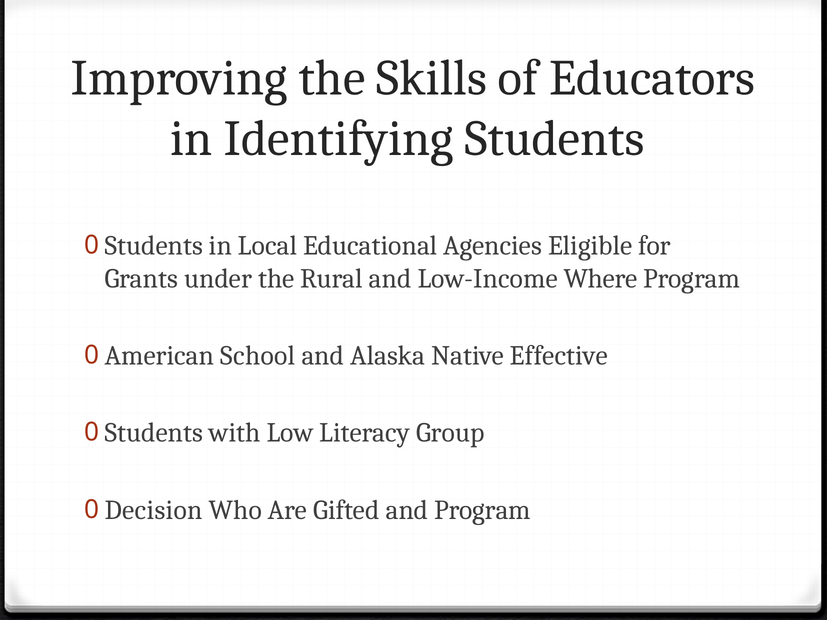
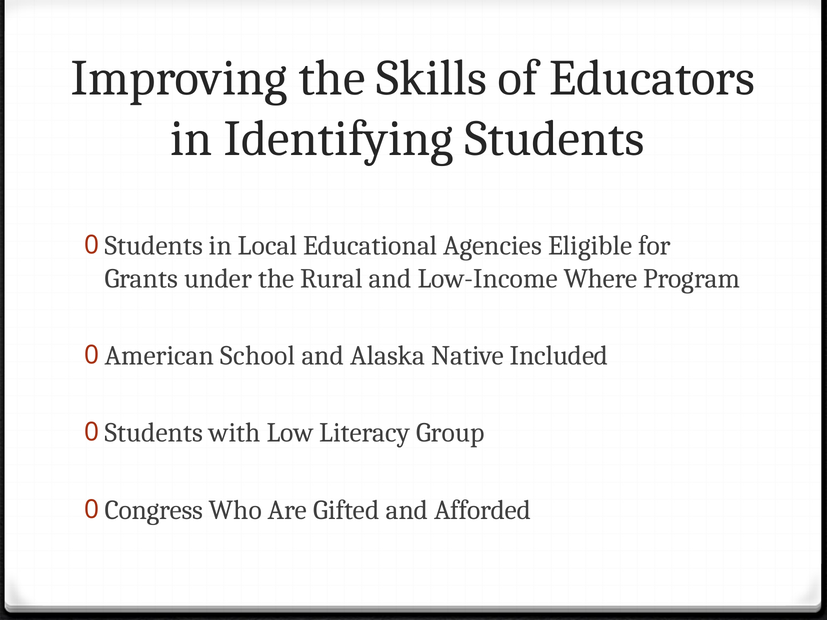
Effective: Effective -> Included
Decision: Decision -> Congress
and Program: Program -> Afforded
